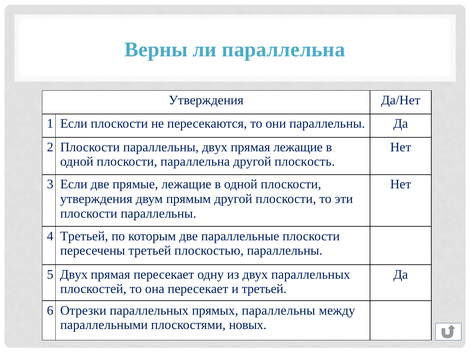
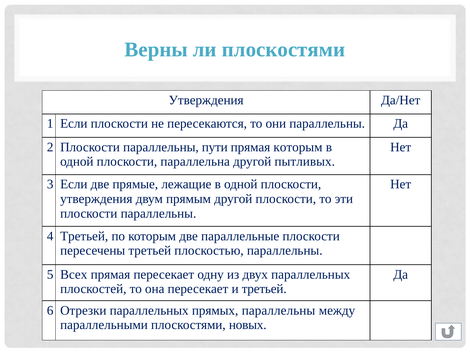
ли параллельна: параллельна -> плоскостями
параллельны двух: двух -> пути
прямая лежащие: лежащие -> которым
плоскость: плоскость -> пытливых
5 Двух: Двух -> Всех
